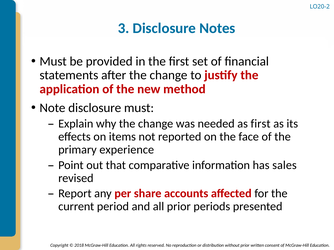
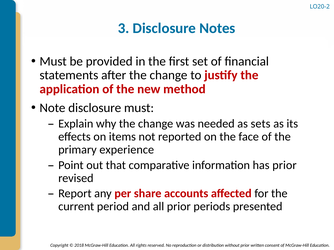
as first: first -> sets
has sales: sales -> prior
